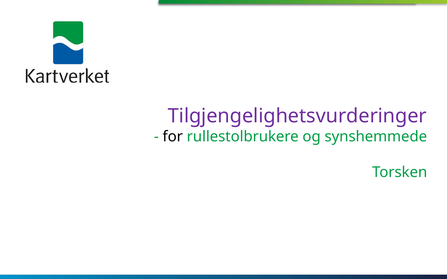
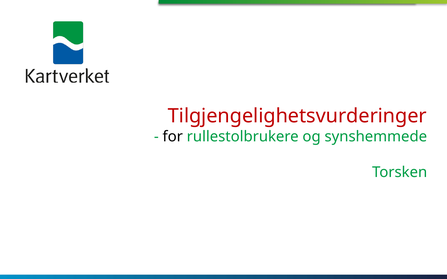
Tilgjengelighetsvurderinger colour: purple -> red
